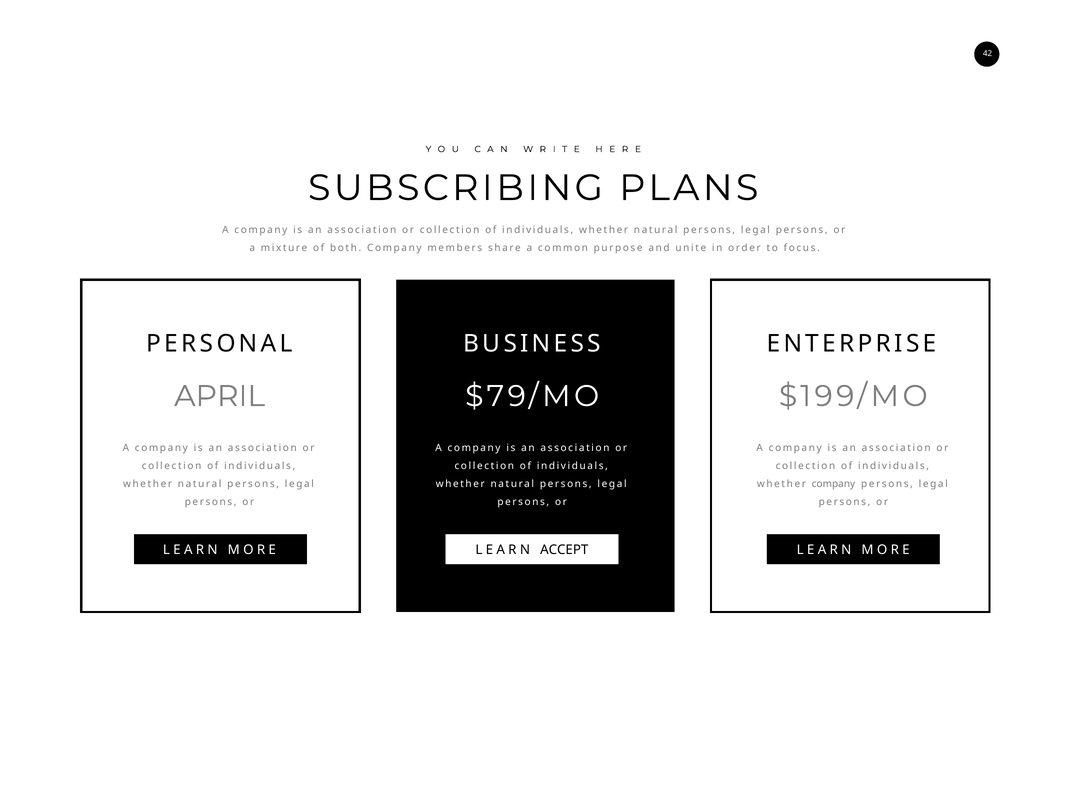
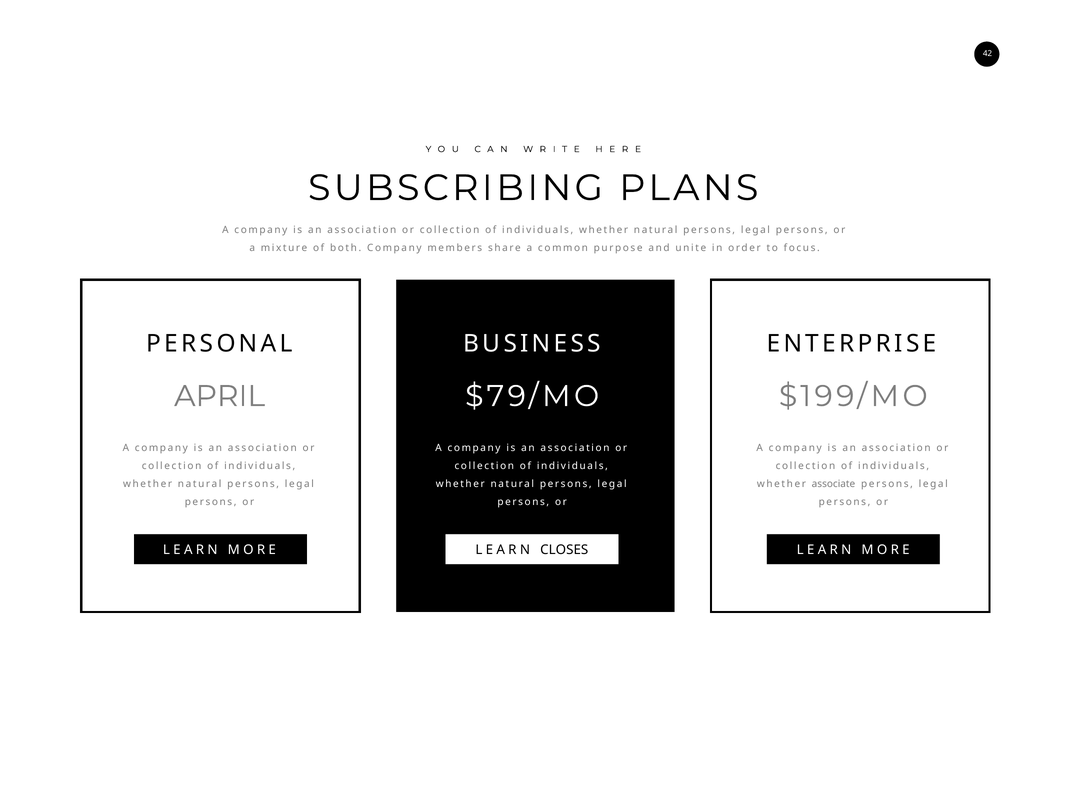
whether company: company -> associate
ACCEPT: ACCEPT -> CLOSES
